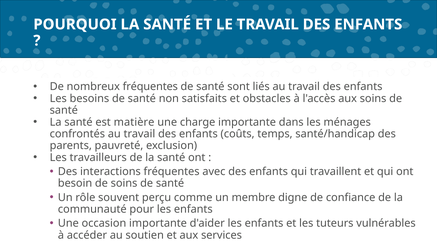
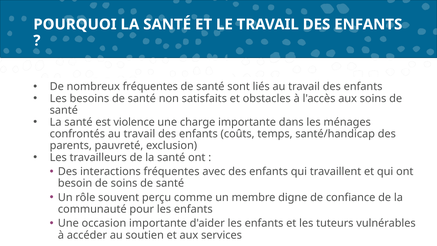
matière: matière -> violence
